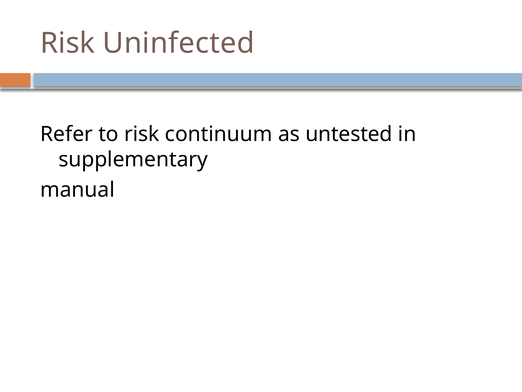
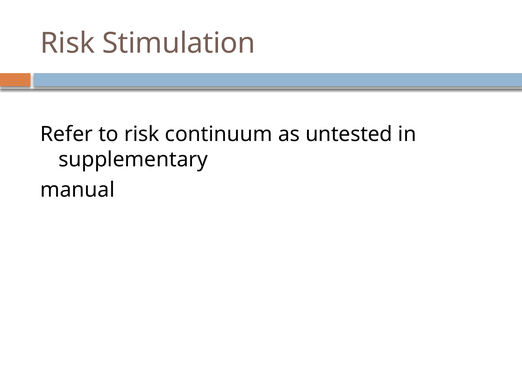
Uninfected: Uninfected -> Stimulation
